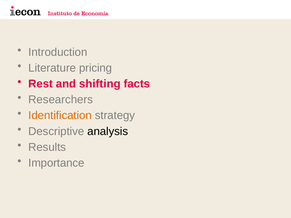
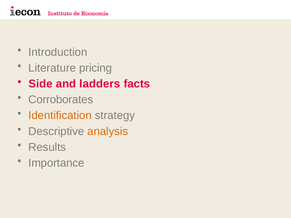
Rest: Rest -> Side
shifting: shifting -> ladders
Researchers: Researchers -> Corroborates
analysis colour: black -> orange
